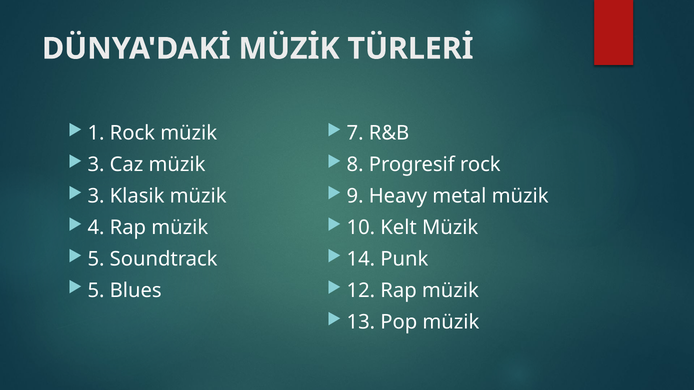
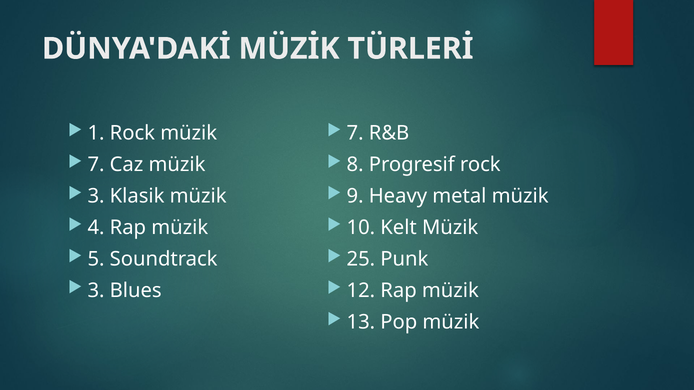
3 at (96, 165): 3 -> 7
14: 14 -> 25
5 at (96, 291): 5 -> 3
